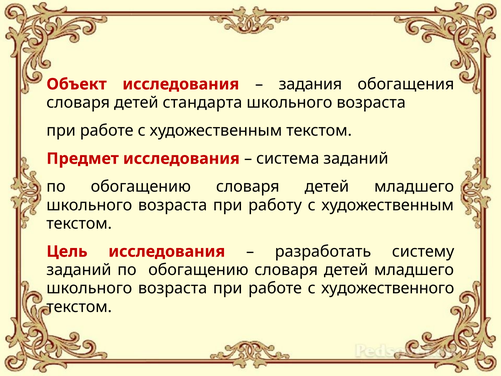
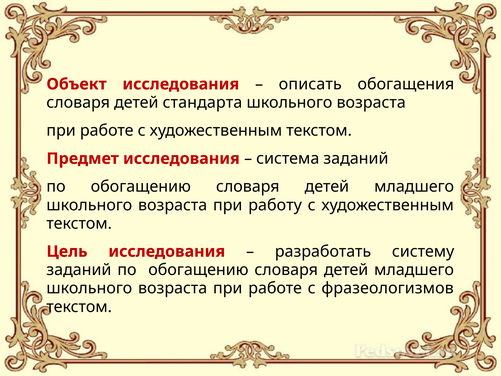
задания: задания -> описать
художественного: художественного -> фразеологизмов
